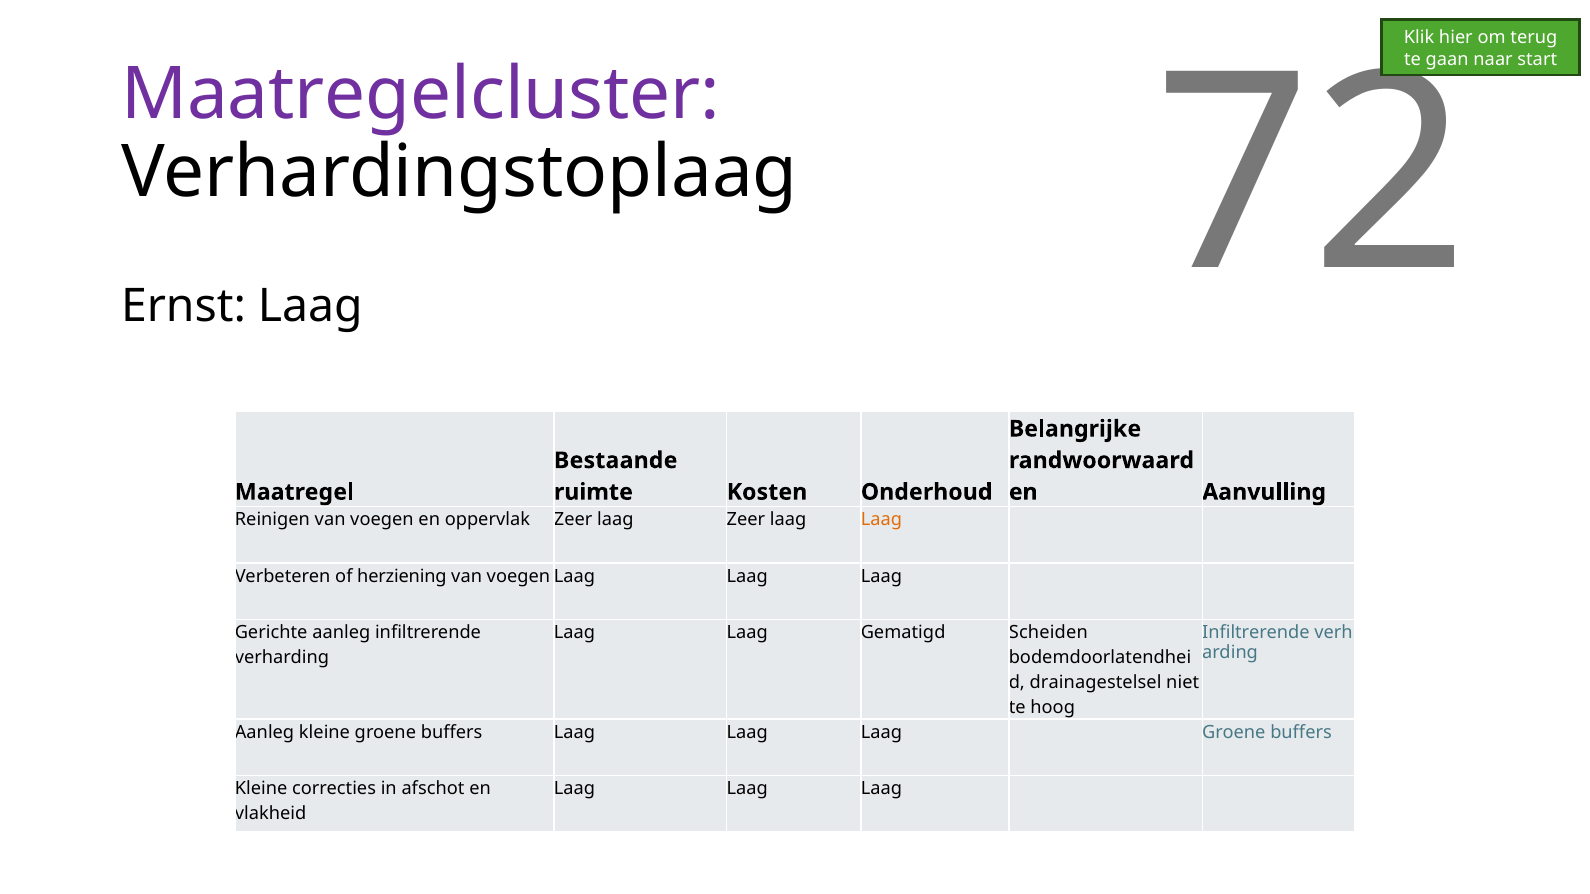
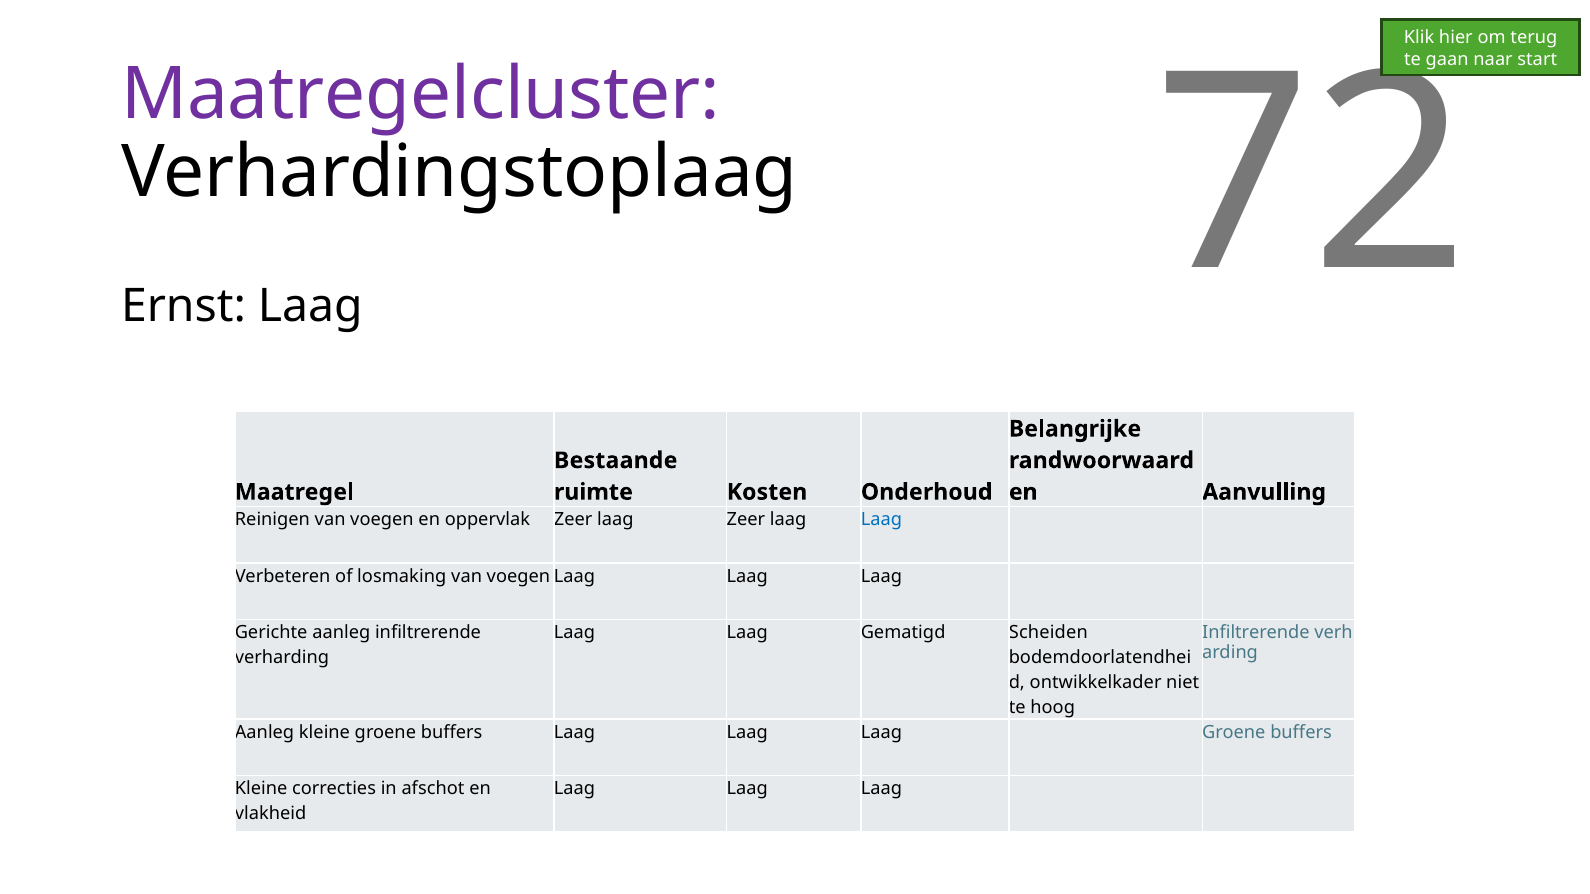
Laag at (881, 520) colour: orange -> blue
herziening: herziening -> losmaking
drainagestelsel: drainagestelsel -> ontwikkelkader
